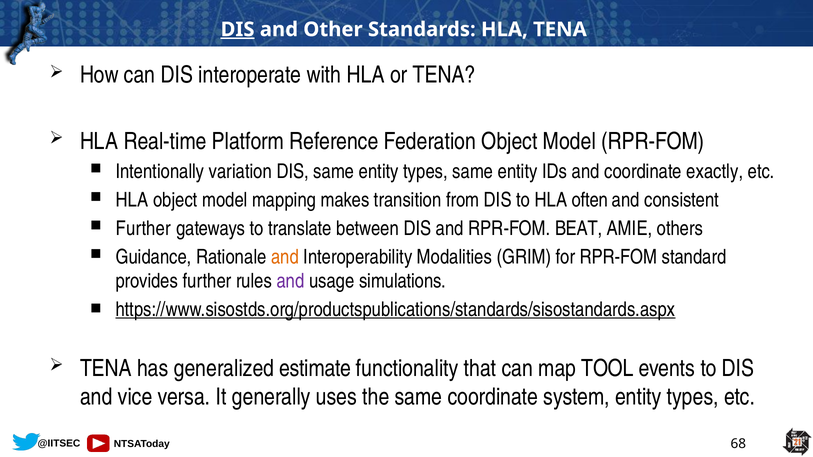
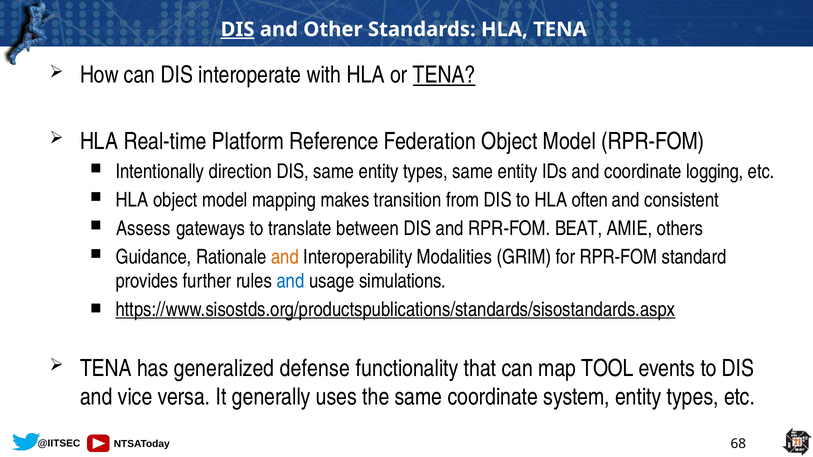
TENA at (444, 75) underline: none -> present
variation: variation -> direction
exactly: exactly -> logging
Further at (143, 229): Further -> Assess
and at (291, 281) colour: purple -> blue
estimate: estimate -> defense
